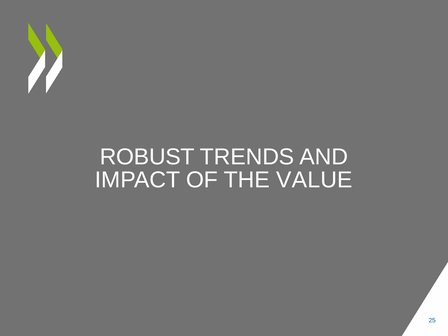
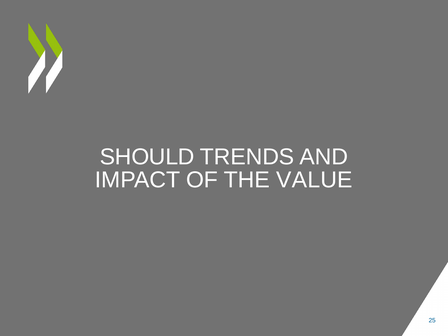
ROBUST: ROBUST -> SHOULD
